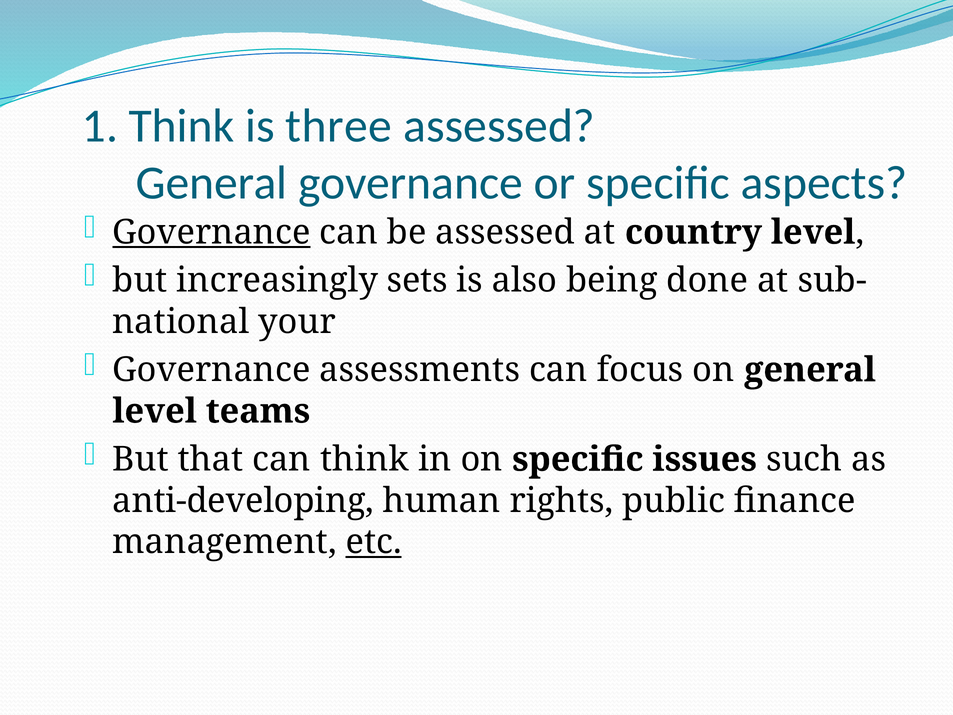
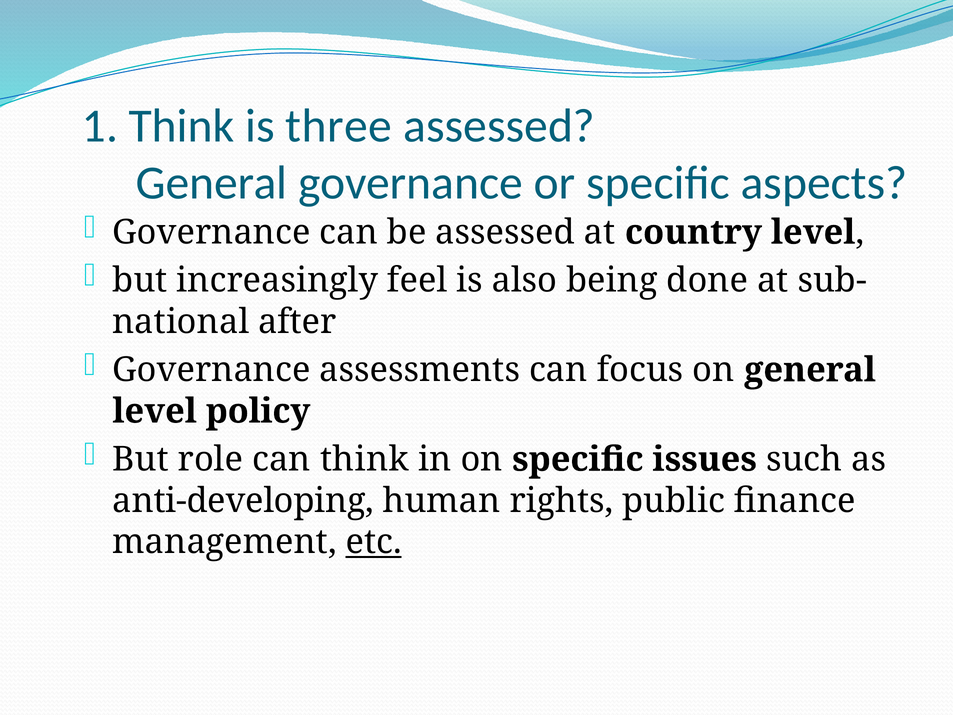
Governance at (211, 232) underline: present -> none
sets: sets -> feel
your: your -> after
teams: teams -> policy
that: that -> role
